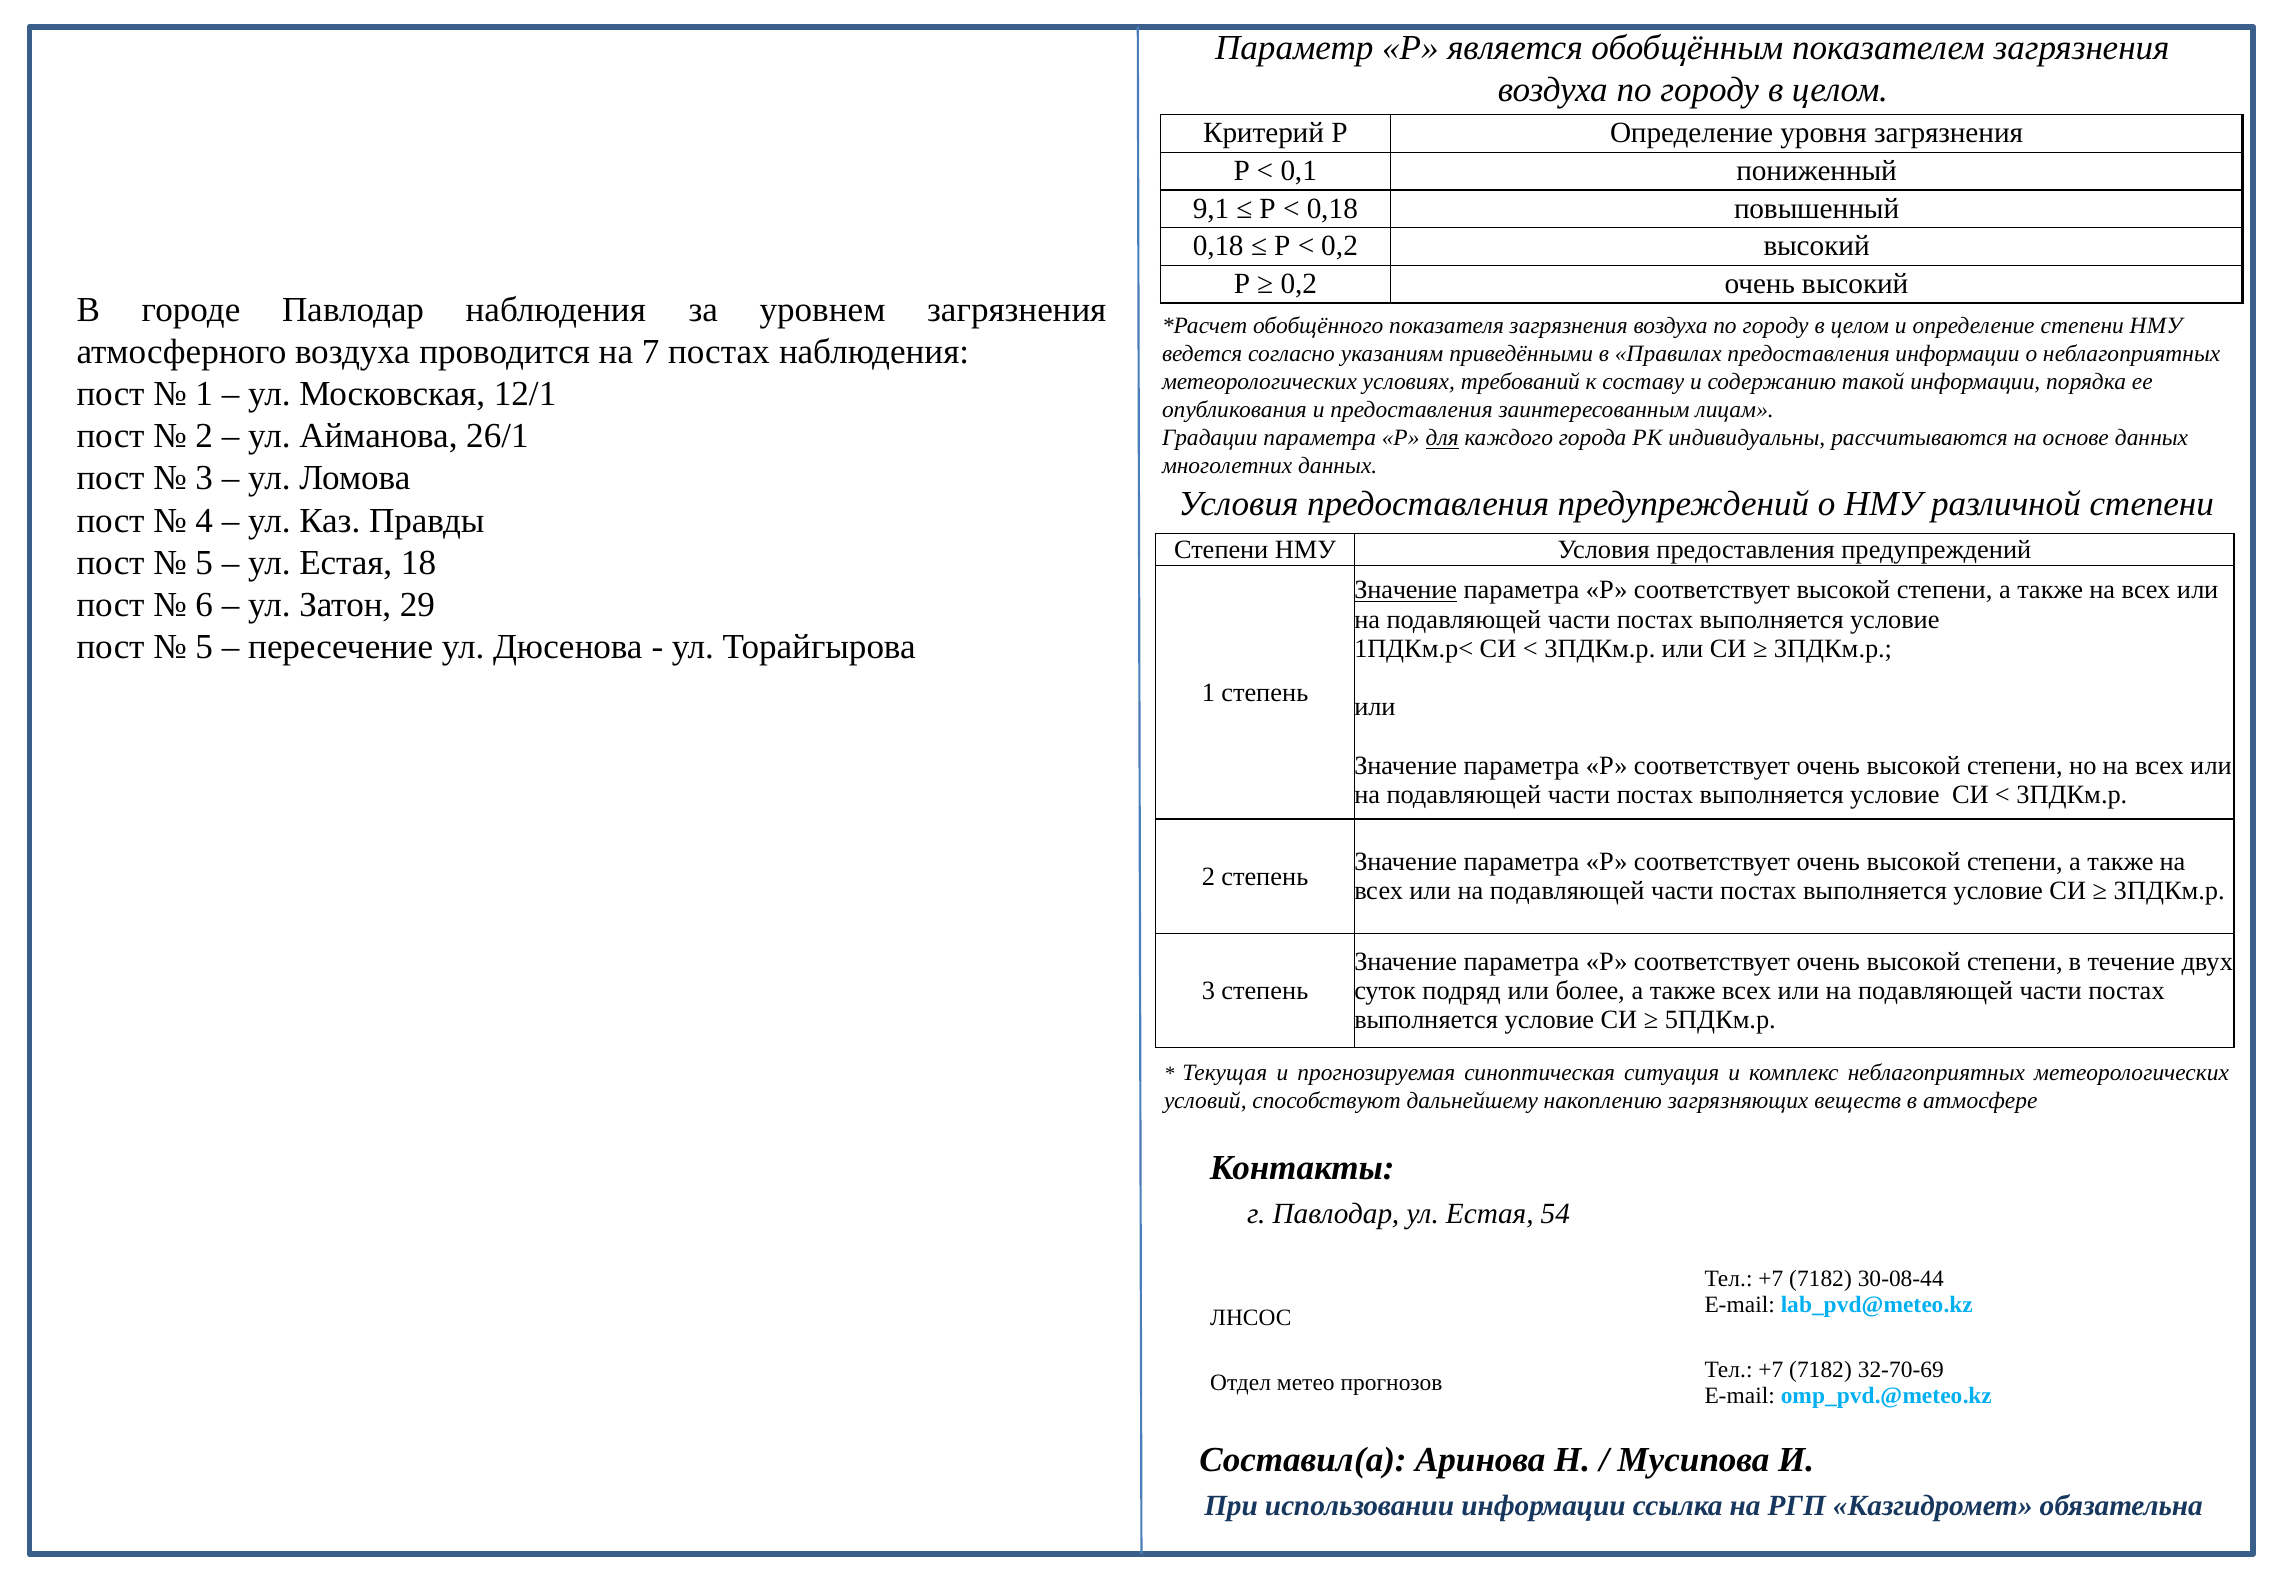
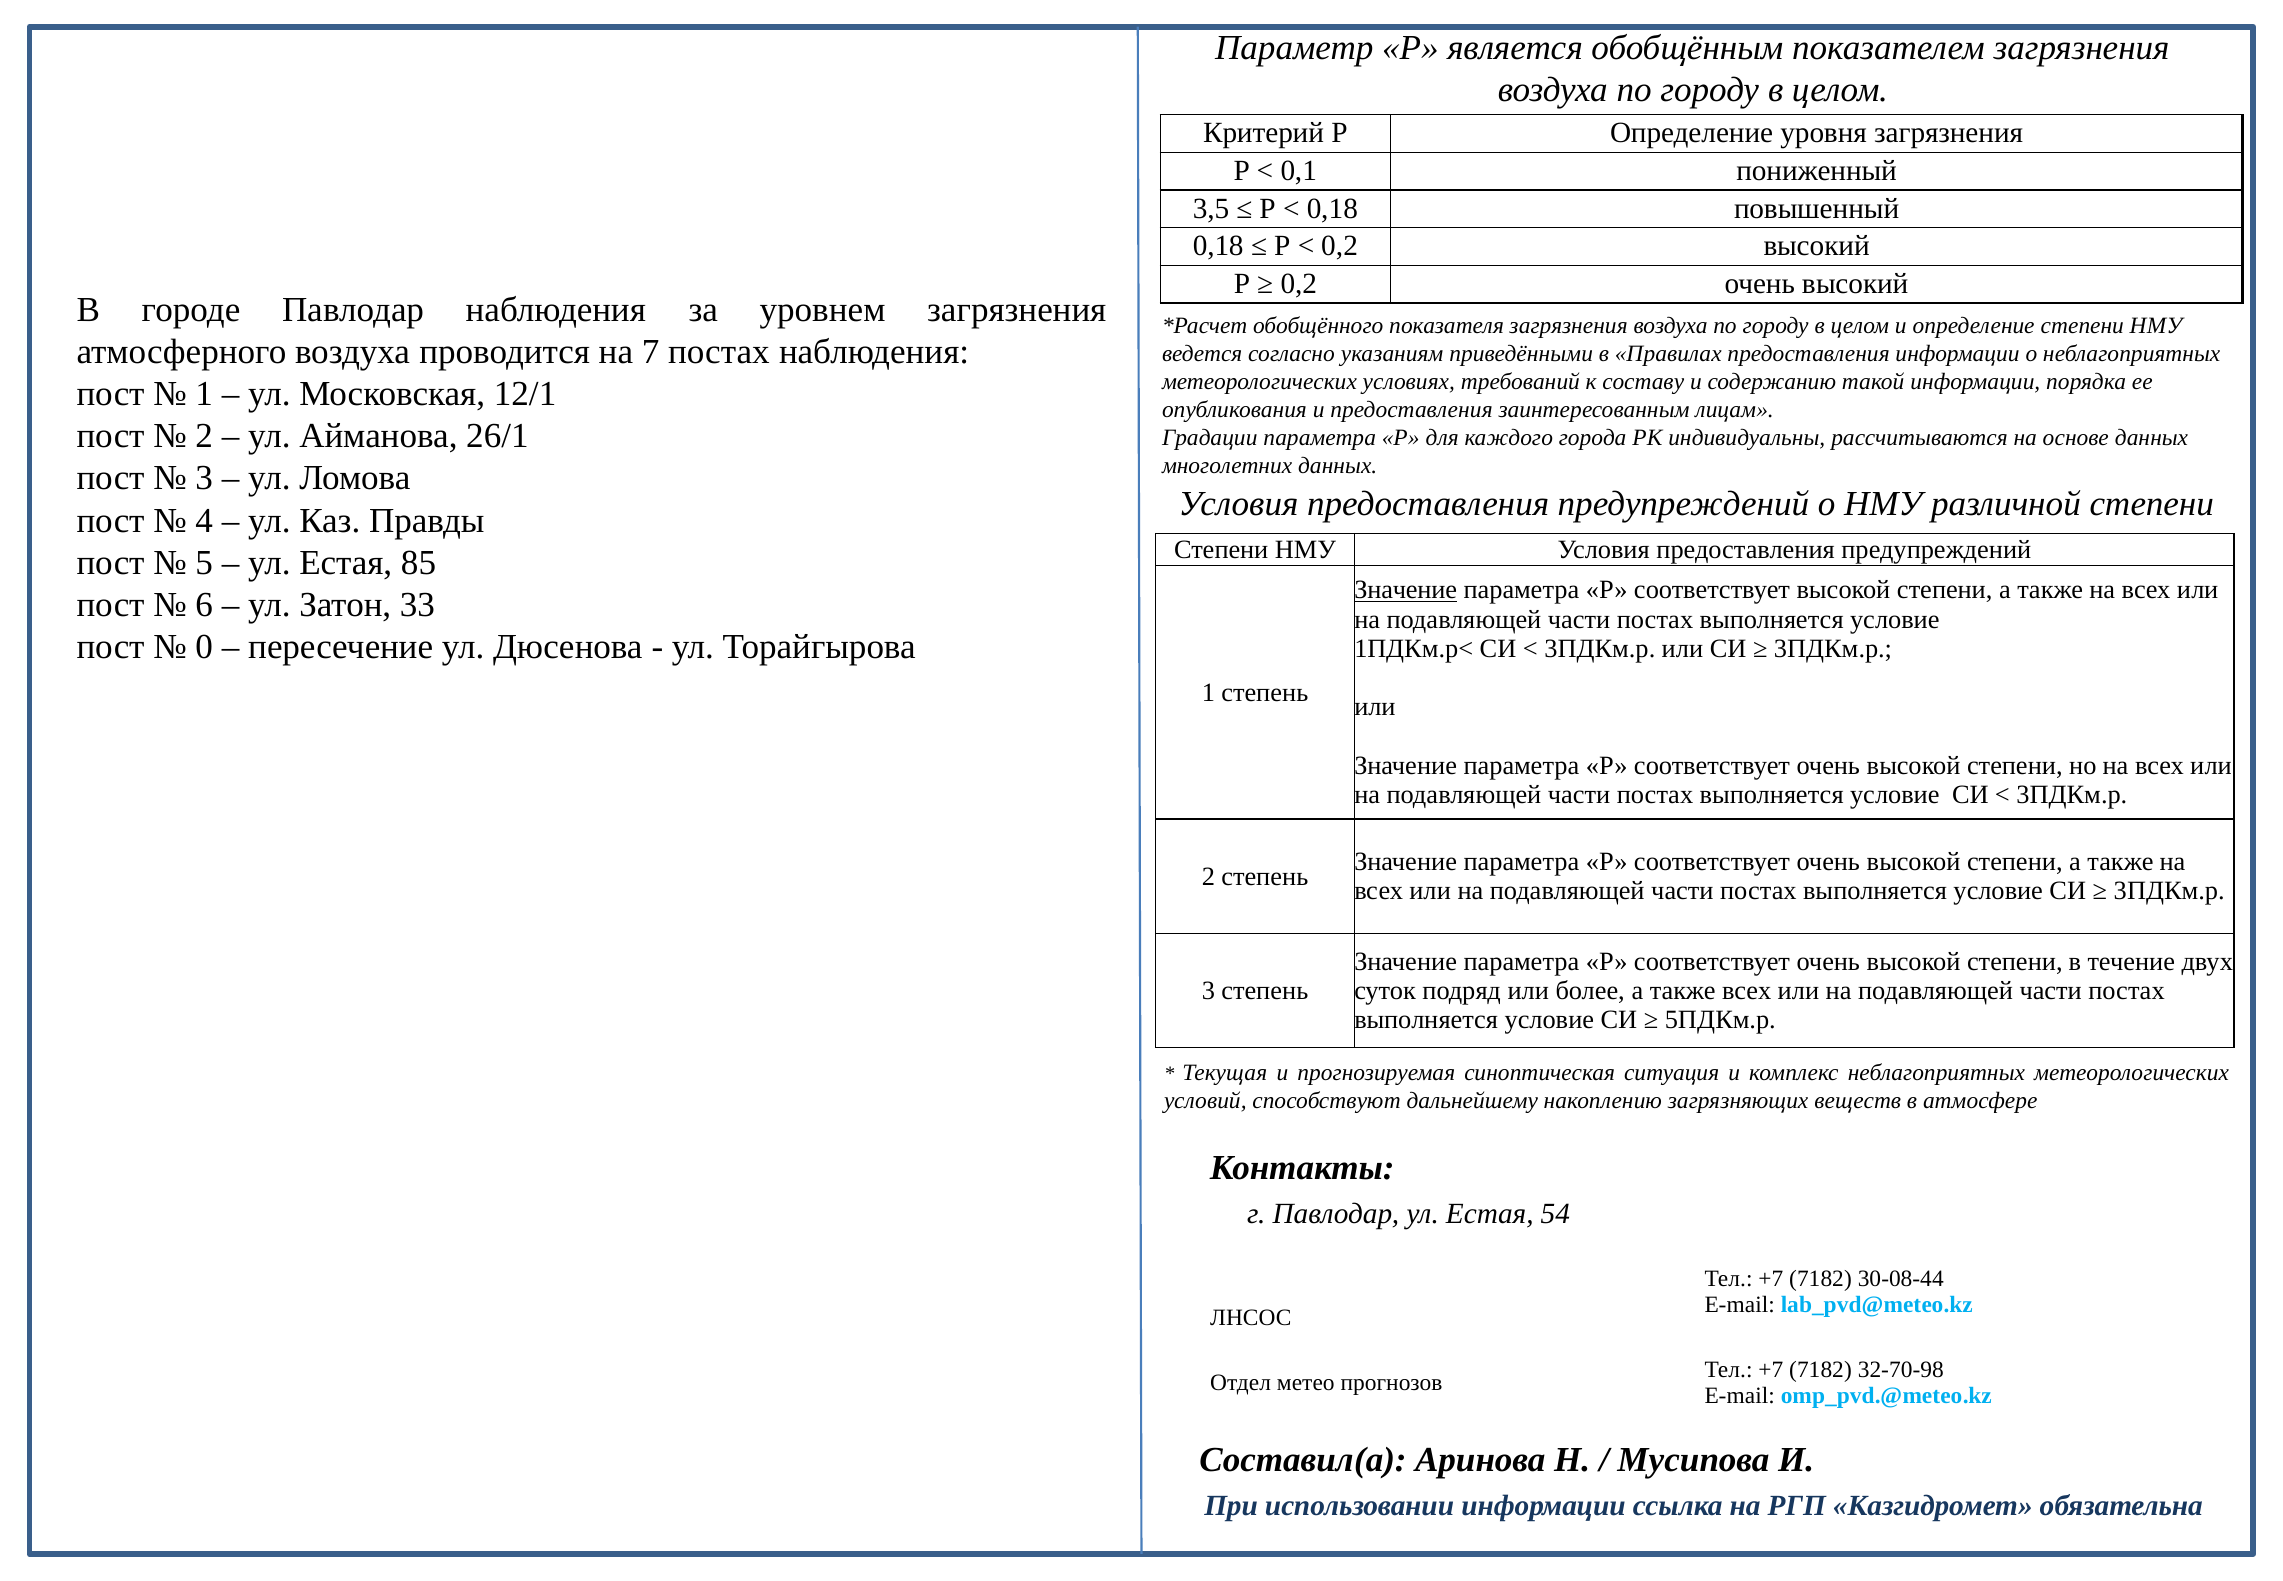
9,1: 9,1 -> 3,5
для underline: present -> none
18: 18 -> 85
29: 29 -> 33
5 at (204, 647): 5 -> 0
32-70-69: 32-70-69 -> 32-70-98
